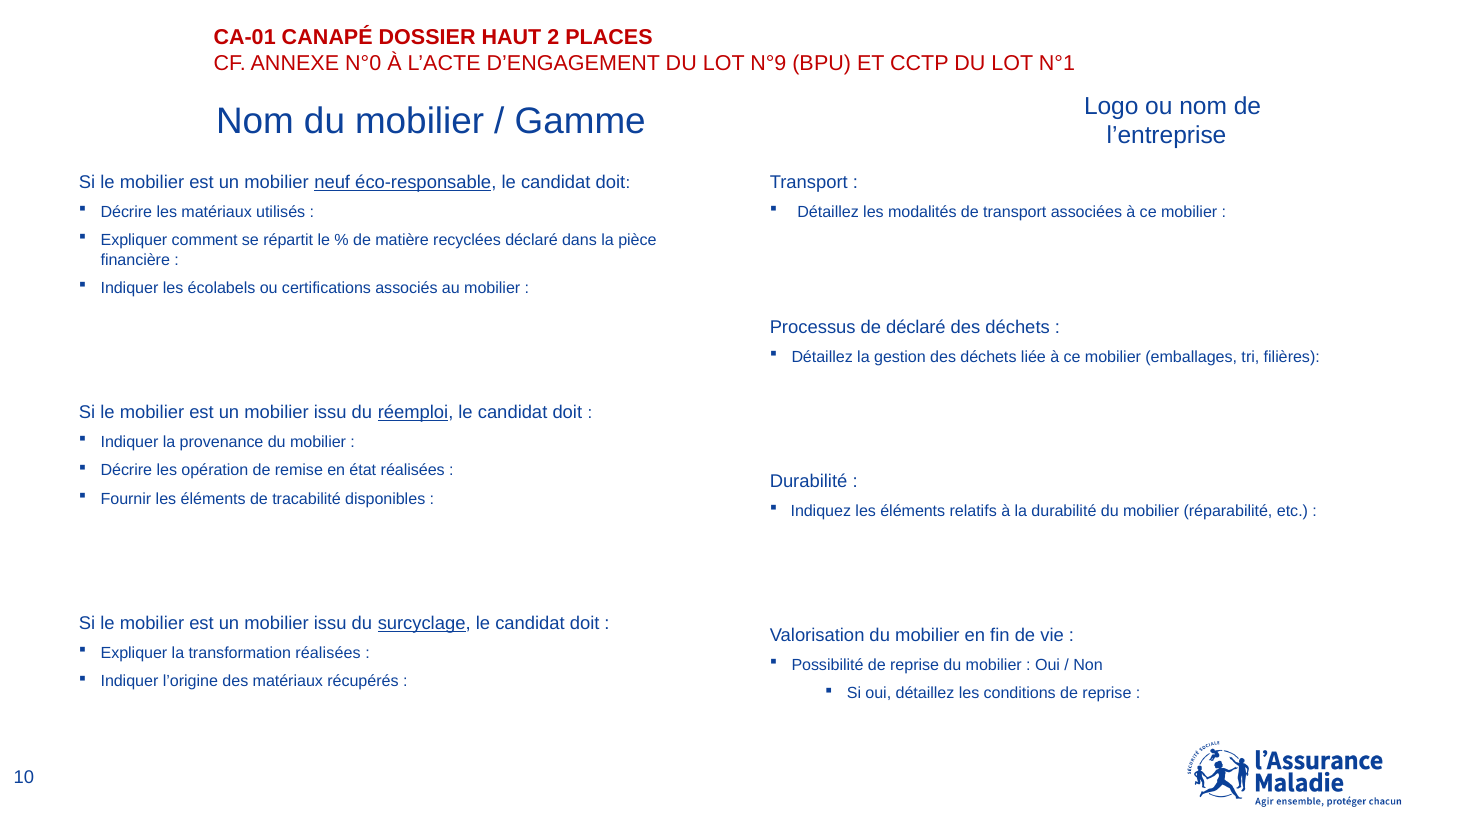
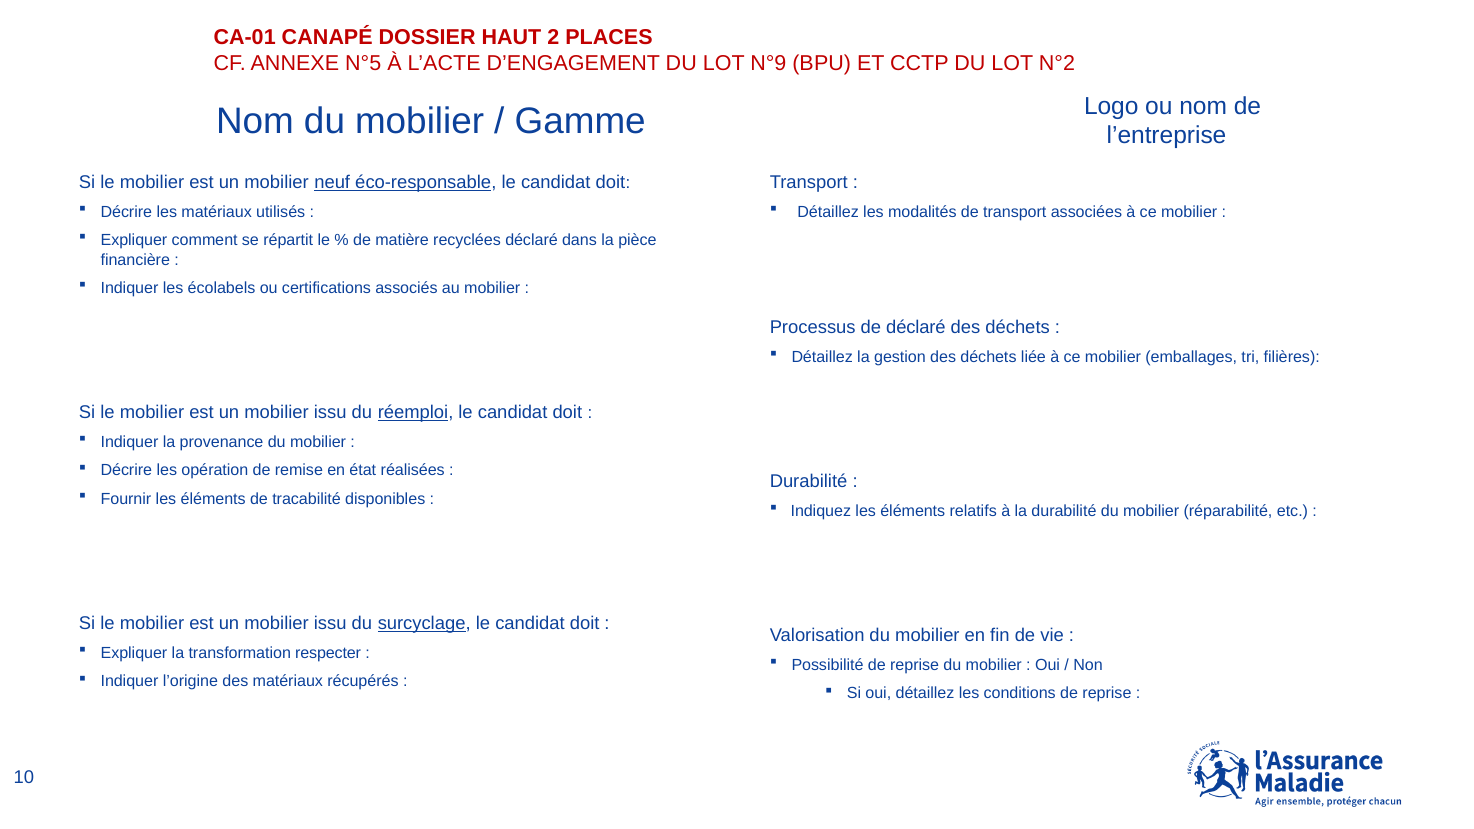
N°0: N°0 -> N°5
N°1: N°1 -> N°2
transformation réalisées: réalisées -> respecter
